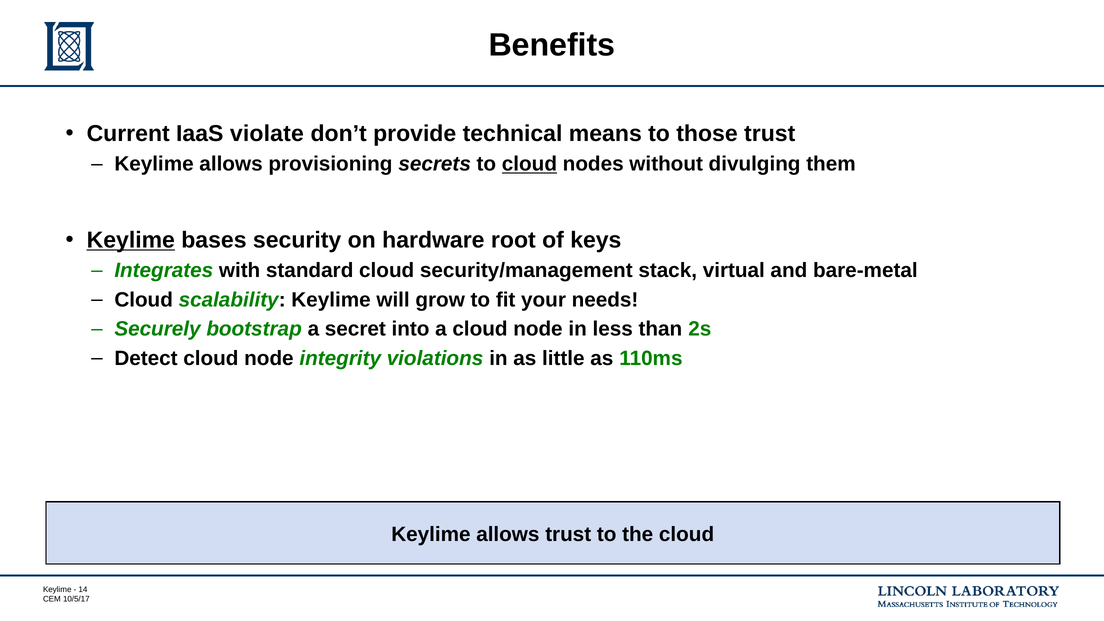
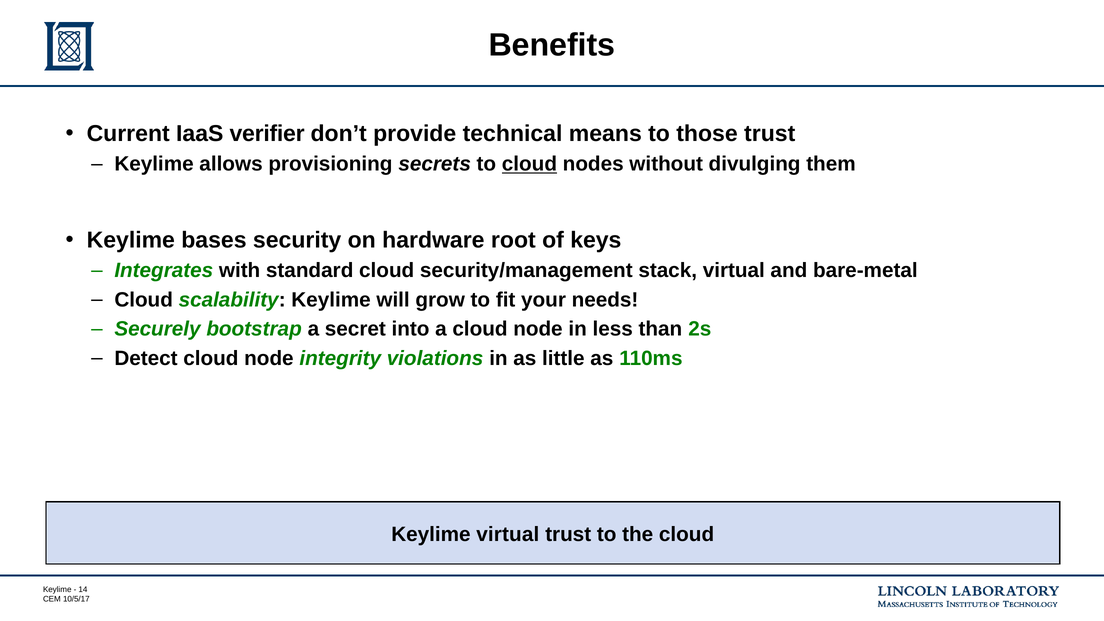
violate: violate -> verifier
Keylime at (131, 240) underline: present -> none
allows at (508, 534): allows -> virtual
